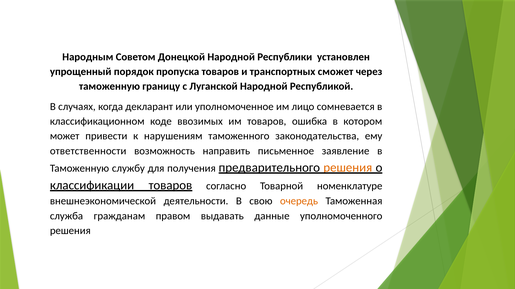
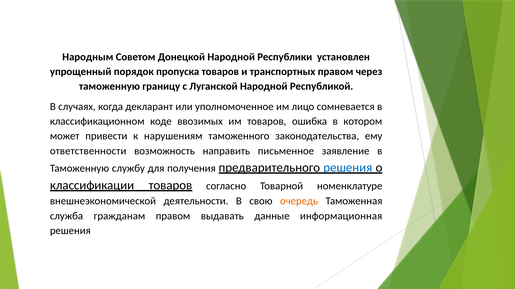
транспортных сможет: сможет -> правом
решения at (348, 168) colour: orange -> blue
уполномоченного: уполномоченного -> информационная
